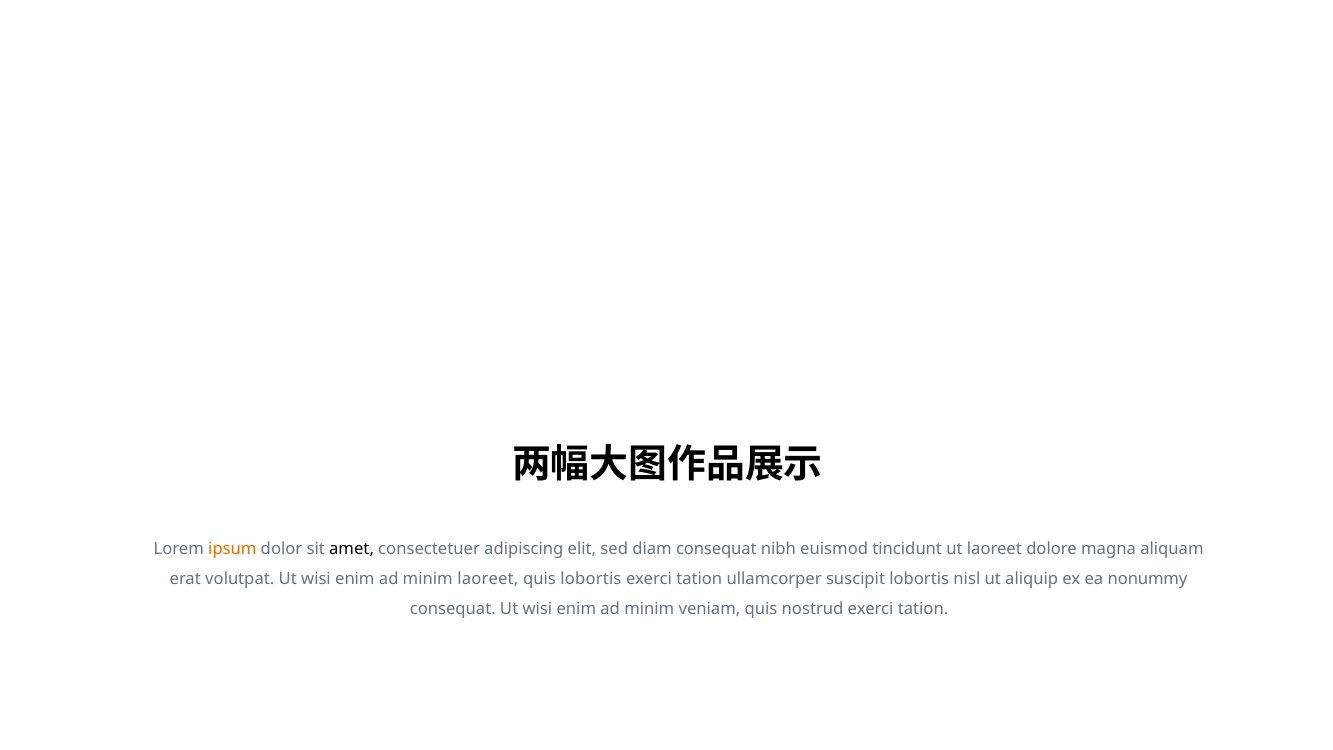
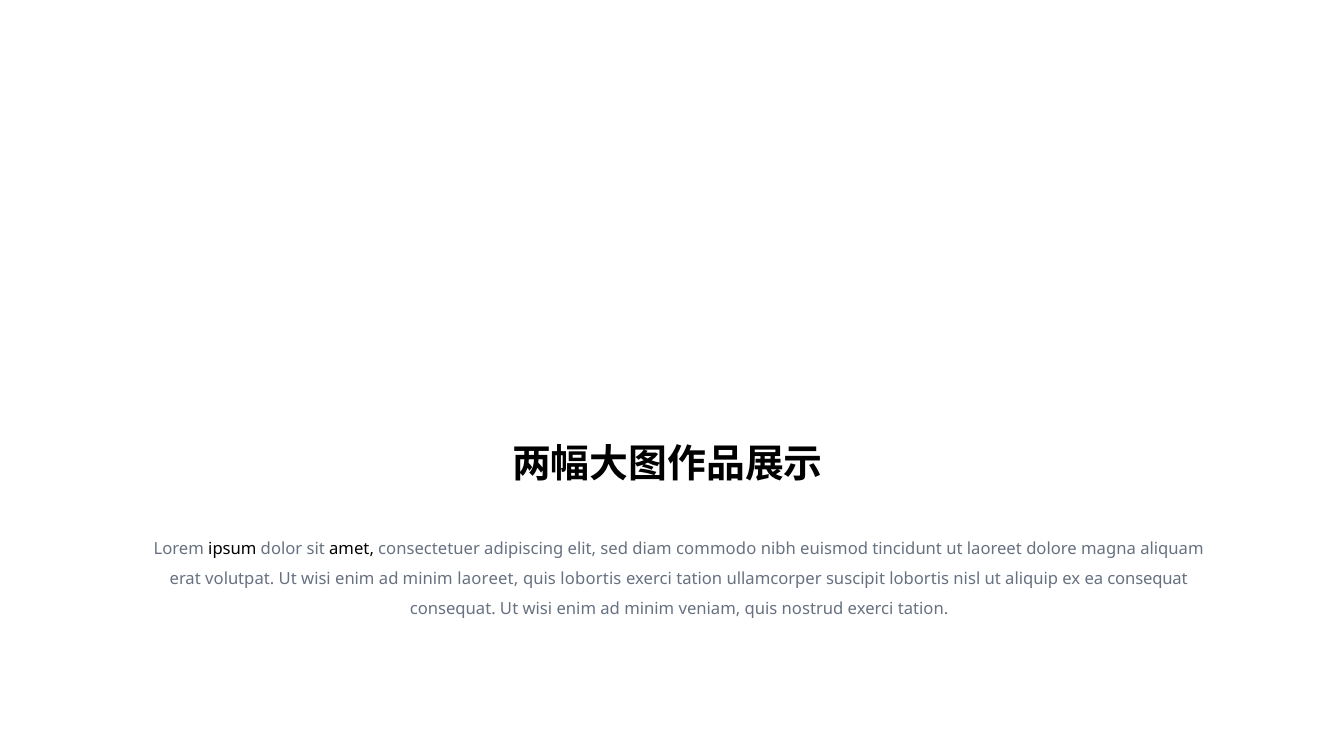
ipsum colour: orange -> black
diam consequat: consequat -> commodo
ea nonummy: nonummy -> consequat
